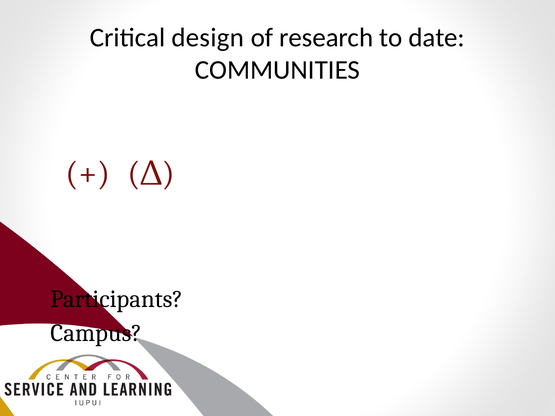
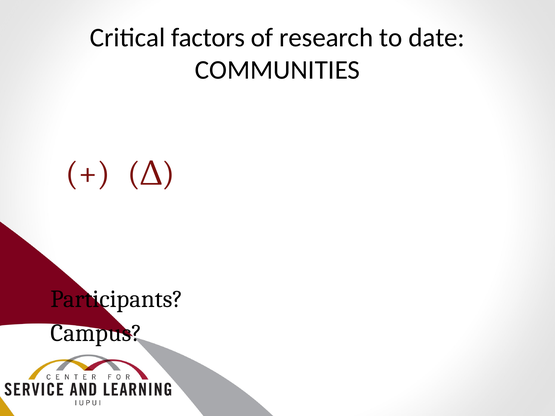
design: design -> factors
